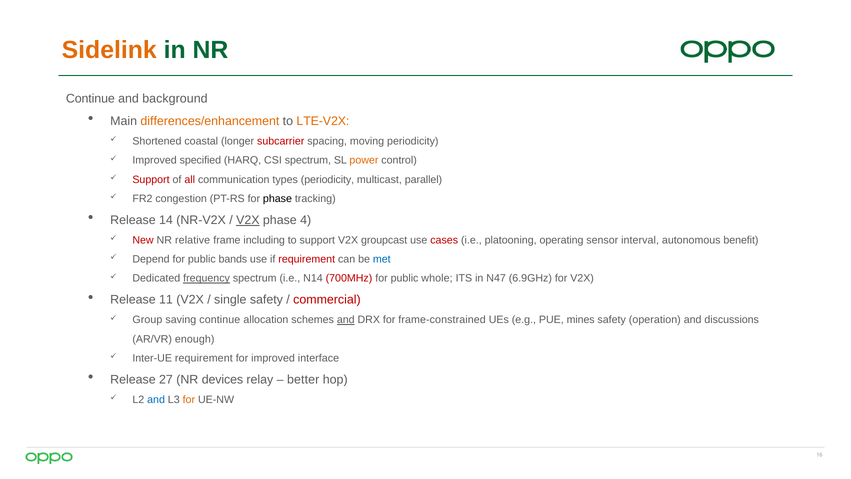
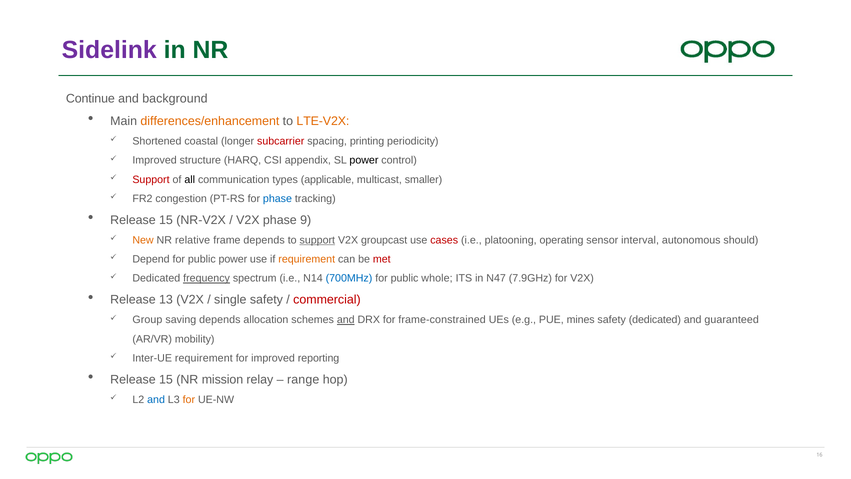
Sidelink colour: orange -> purple
moving: moving -> printing
specified: specified -> structure
CSI spectrum: spectrum -> appendix
power at (364, 160) colour: orange -> black
all colour: red -> black
types periodicity: periodicity -> applicable
parallel: parallel -> smaller
phase at (277, 199) colour: black -> blue
14 at (166, 220): 14 -> 15
V2X at (248, 220) underline: present -> none
4: 4 -> 9
New colour: red -> orange
frame including: including -> depends
support at (317, 240) underline: none -> present
benefit: benefit -> should
public bands: bands -> power
requirement at (307, 259) colour: red -> orange
met colour: blue -> red
700MHz colour: red -> blue
6.9GHz: 6.9GHz -> 7.9GHz
11: 11 -> 13
saving continue: continue -> depends
safety operation: operation -> dedicated
discussions: discussions -> guaranteed
enough: enough -> mobility
interface: interface -> reporting
27 at (166, 379): 27 -> 15
devices: devices -> mission
better: better -> range
